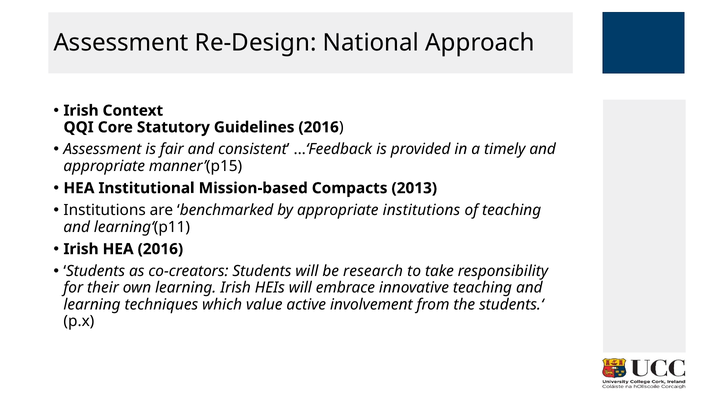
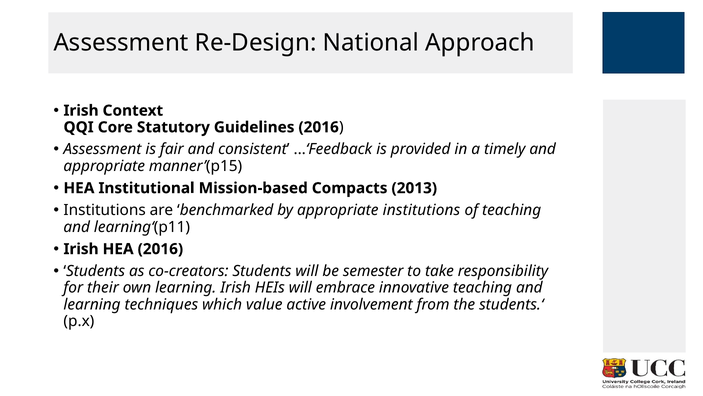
research: research -> semester
